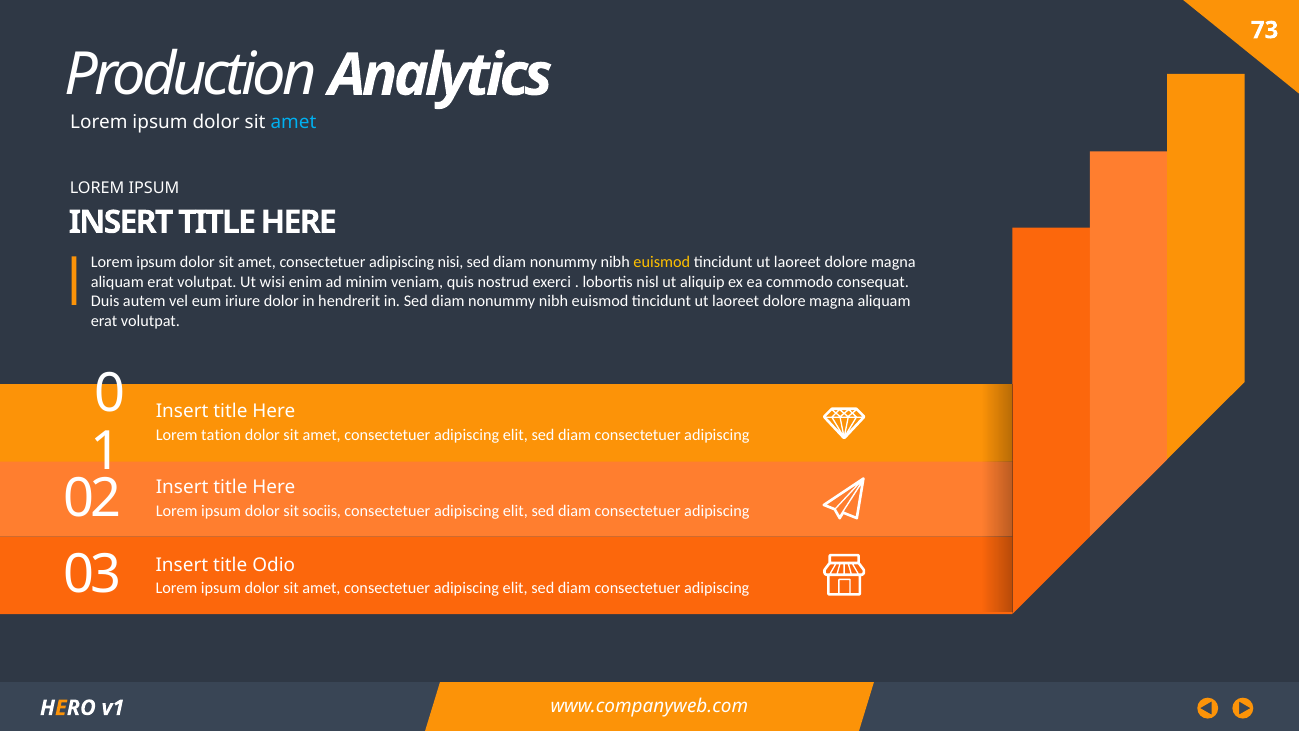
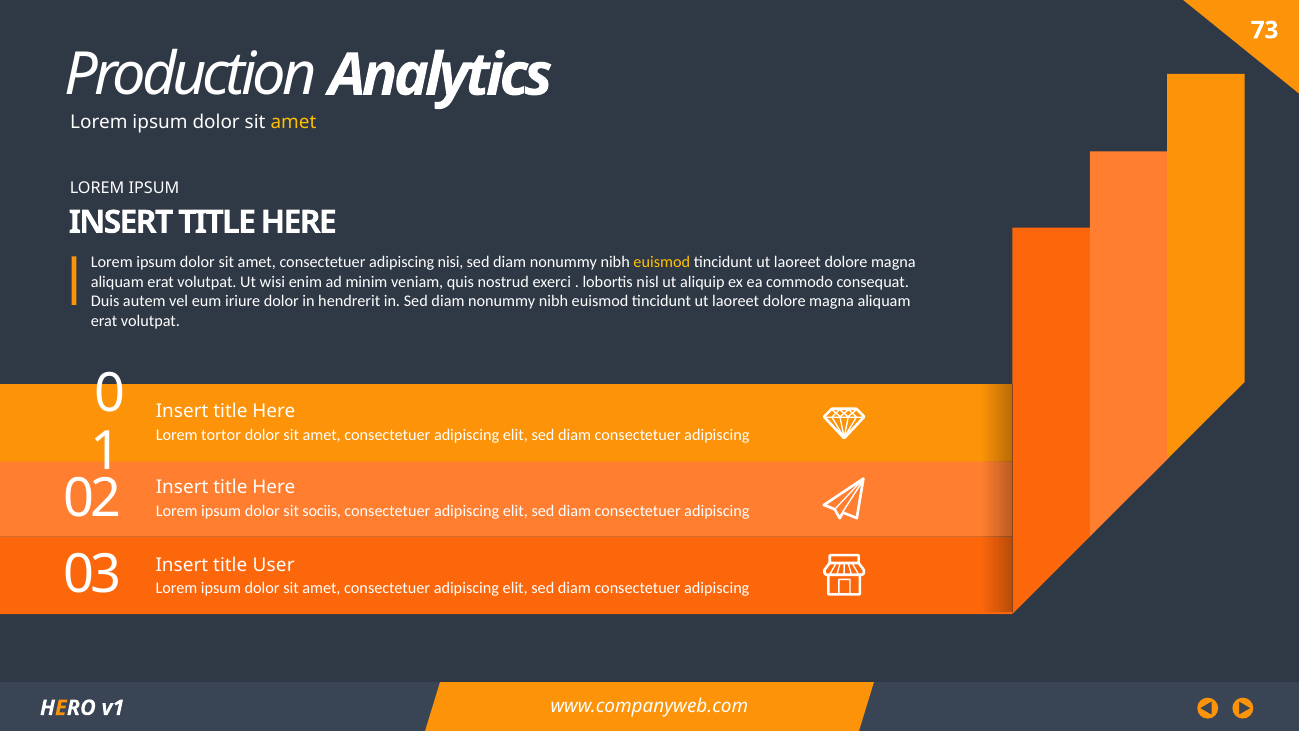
amet at (293, 122) colour: light blue -> yellow
tation: tation -> tortor
Odio: Odio -> User
